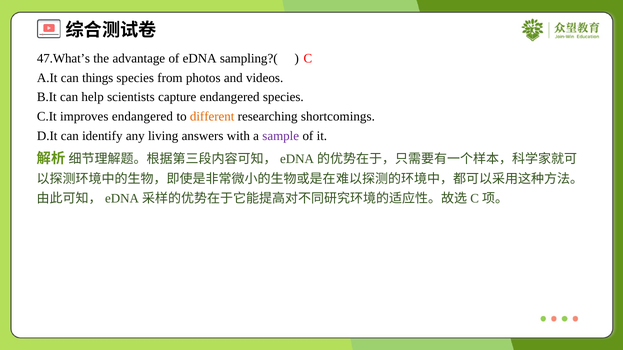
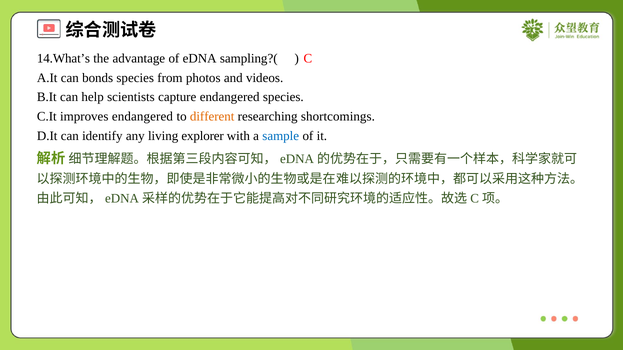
47.What’s: 47.What’s -> 14.What’s
things: things -> bonds
answers: answers -> explorer
sample colour: purple -> blue
